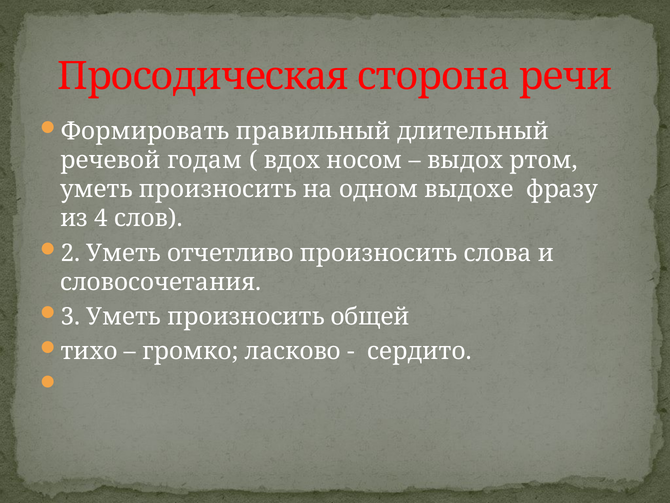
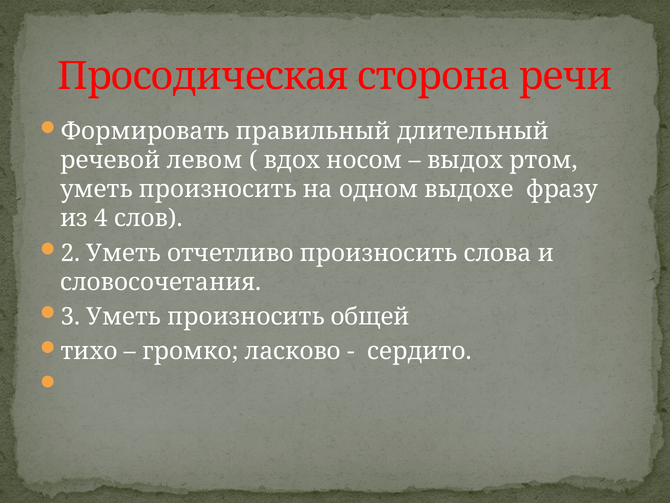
годам: годам -> левом
